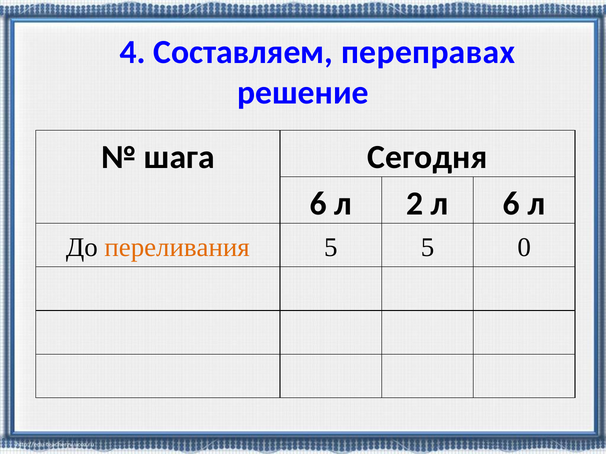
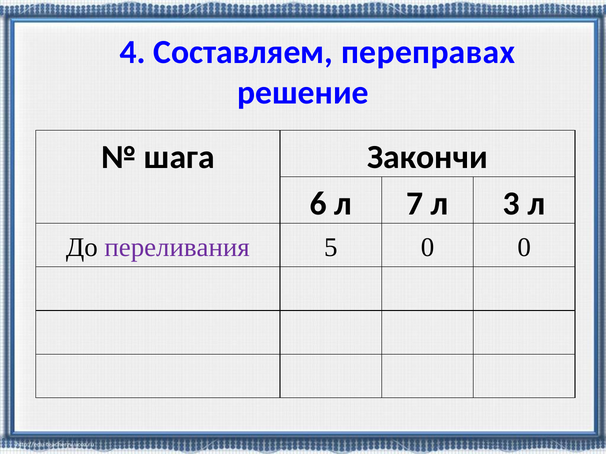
Сегодня: Сегодня -> Закончи
2: 2 -> 7
л 6: 6 -> 3
переливания colour: orange -> purple
5 5: 5 -> 0
